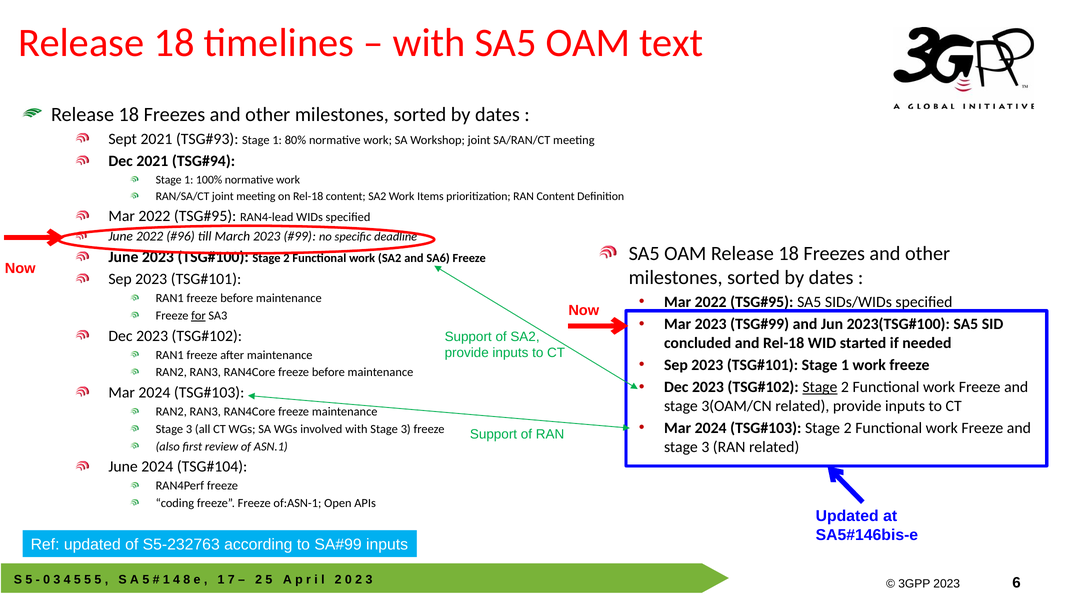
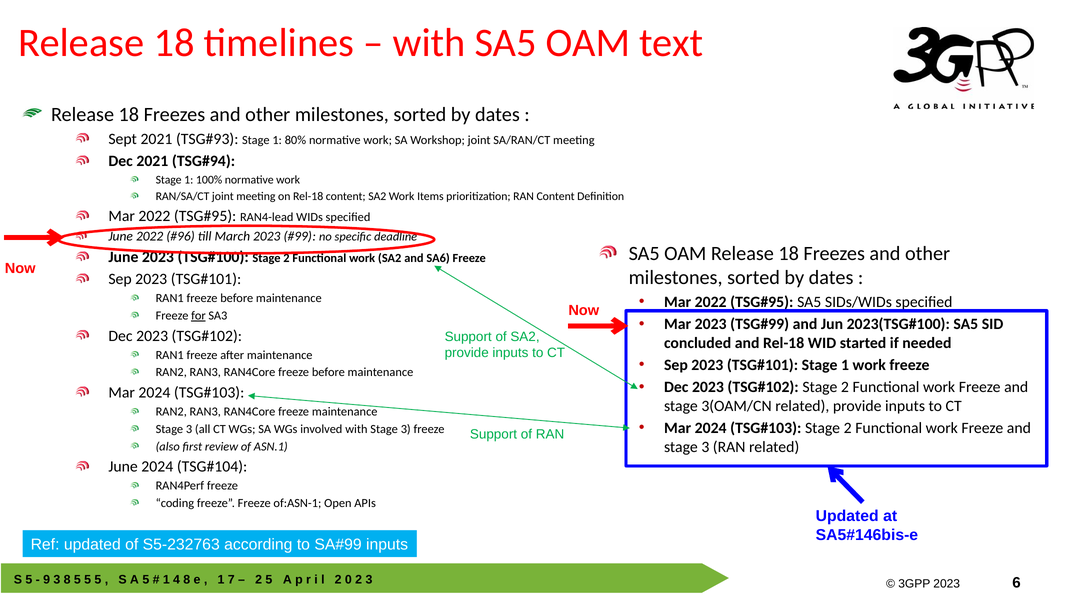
Stage at (820, 387) underline: present -> none
0 at (47, 580): 0 -> 9
3 4: 4 -> 8
